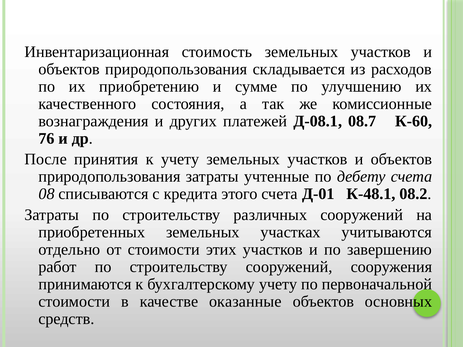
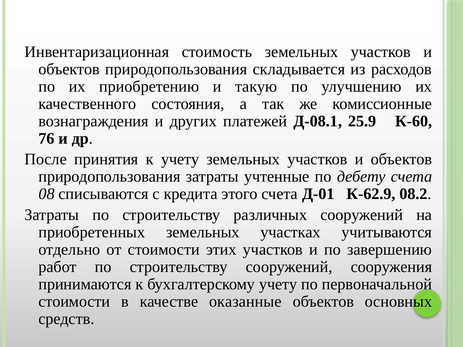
сумме: сумме -> такую
08.7: 08.7 -> 25.9
К-48.1: К-48.1 -> К-62.9
